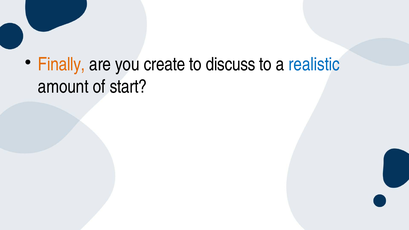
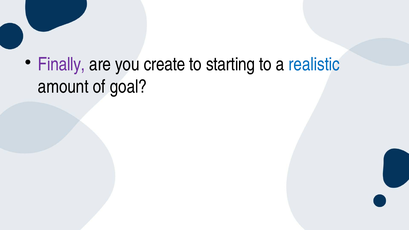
Finally colour: orange -> purple
discuss: discuss -> starting
start: start -> goal
